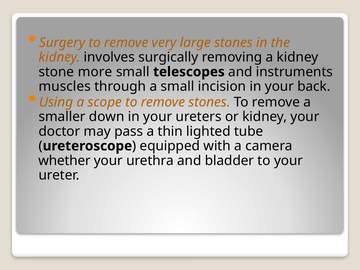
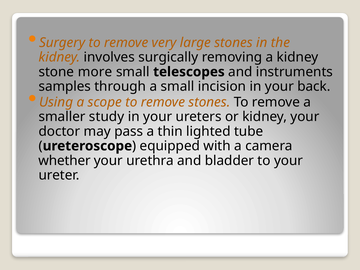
muscles: muscles -> samples
down: down -> study
